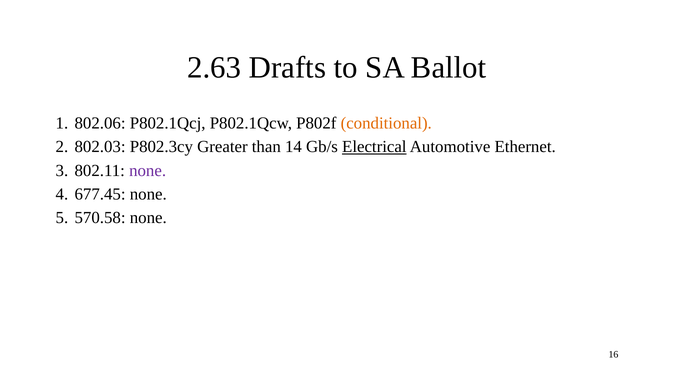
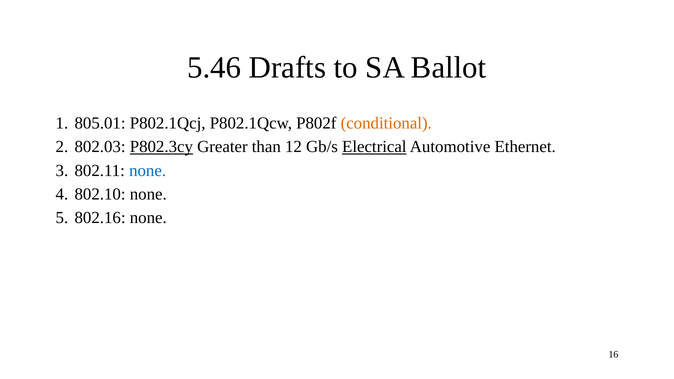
2.63: 2.63 -> 5.46
802.06: 802.06 -> 805.01
P802.3cy underline: none -> present
14: 14 -> 12
none at (148, 171) colour: purple -> blue
677.45: 677.45 -> 802.10
570.58: 570.58 -> 802.16
